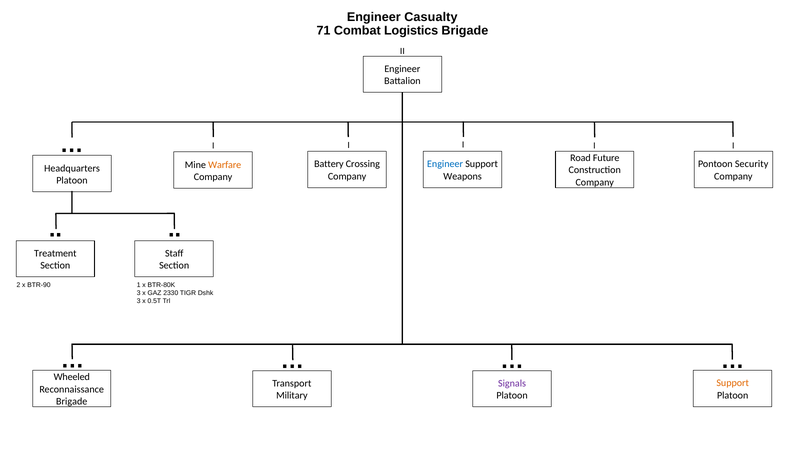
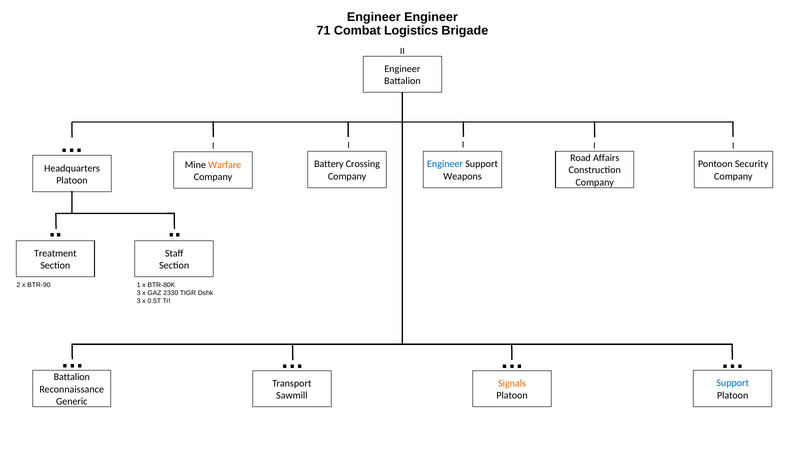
Engineer Casualty: Casualty -> Engineer
Future: Future -> Affairs
Wheeled at (72, 377): Wheeled -> Battalion
Support at (733, 383) colour: orange -> blue
Signals colour: purple -> orange
Military: Military -> Sawmill
Brigade at (72, 401): Brigade -> Generic
